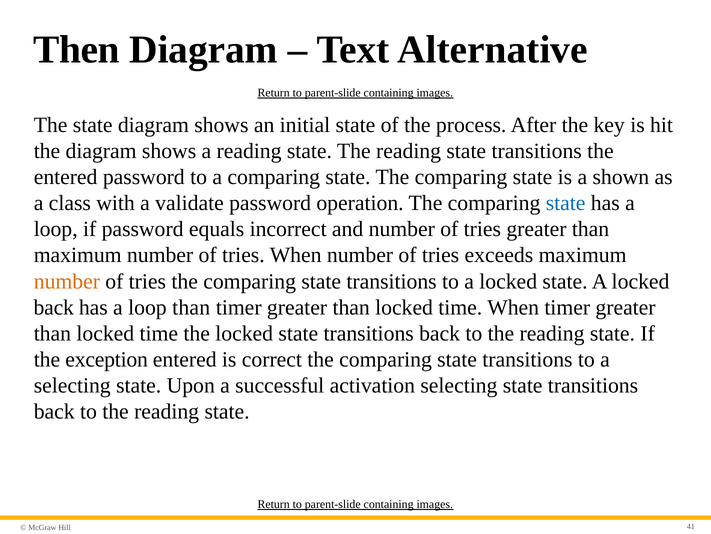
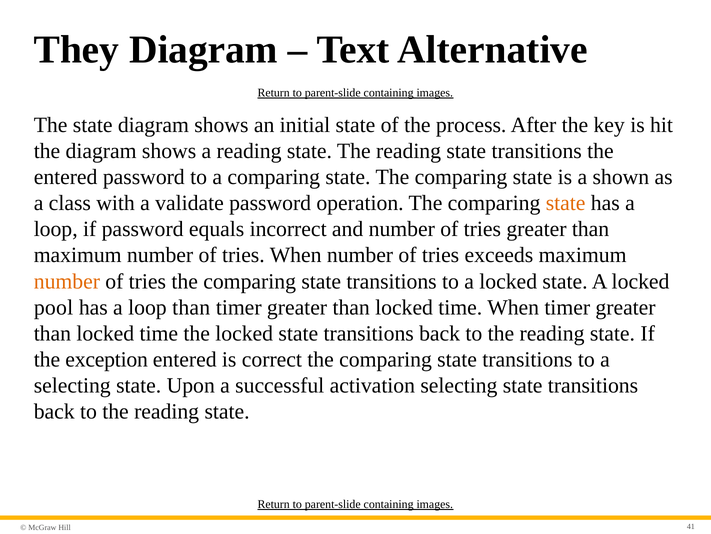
Then: Then -> They
state at (566, 203) colour: blue -> orange
back at (54, 307): back -> pool
